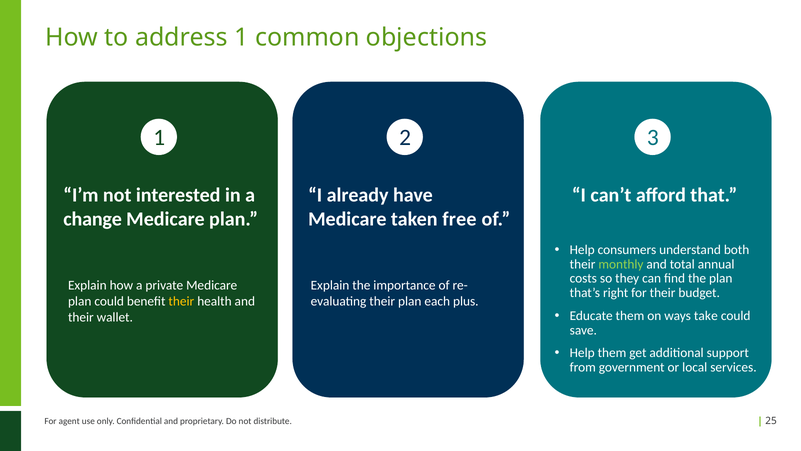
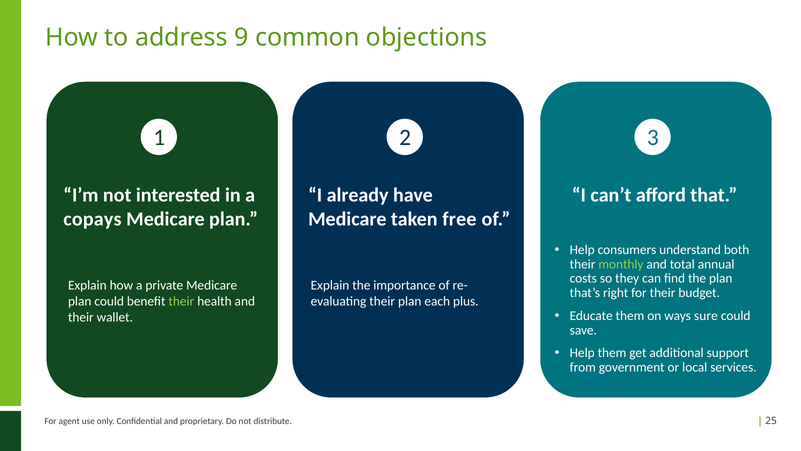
address 1: 1 -> 9
change: change -> copays
their at (181, 301) colour: yellow -> light green
take: take -> sure
